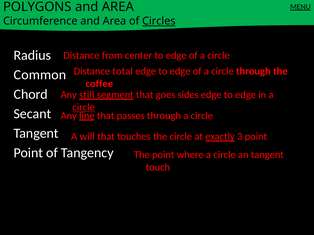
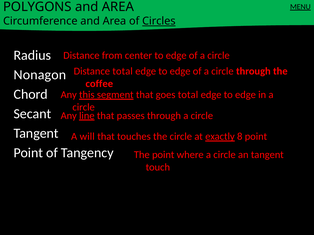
Common: Common -> Nonagon
still: still -> this
goes sides: sides -> total
circle at (84, 107) underline: present -> none
3: 3 -> 8
